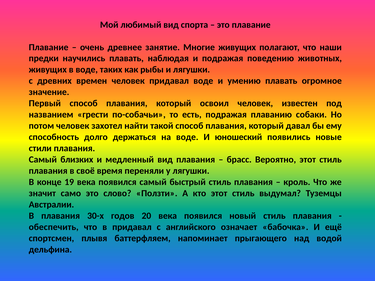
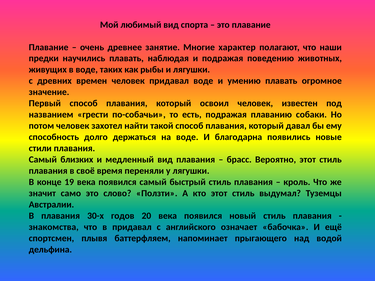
Многие живущих: живущих -> характер
юношеский: юношеский -> благодарна
обеспечить: обеспечить -> знакомства
